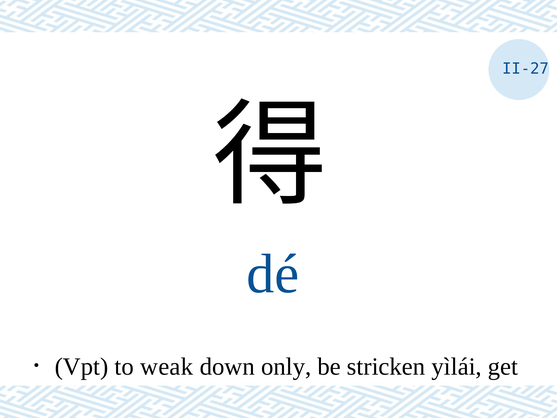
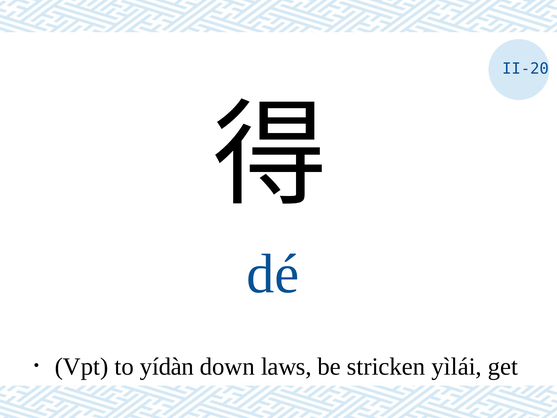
II-27: II-27 -> II-20
weak: weak -> yídàn
only: only -> laws
